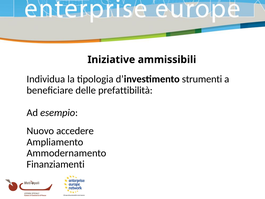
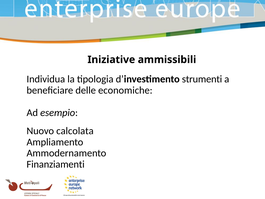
prefattibilità: prefattibilità -> economiche
accedere: accedere -> calcolata
